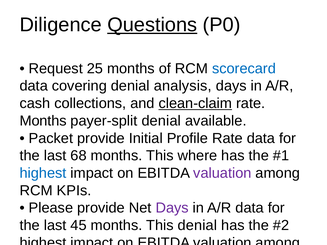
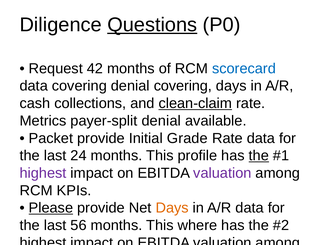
25: 25 -> 42
denial analysis: analysis -> covering
Months at (43, 121): Months -> Metrics
Profile: Profile -> Grade
68: 68 -> 24
where: where -> profile
the at (259, 156) underline: none -> present
highest at (43, 173) colour: blue -> purple
Please at (51, 208) underline: none -> present
Days at (172, 208) colour: purple -> orange
45: 45 -> 56
This denial: denial -> where
